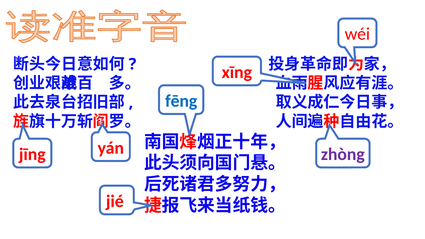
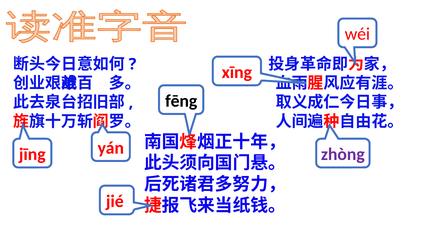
fēng colour: blue -> black
